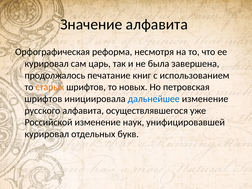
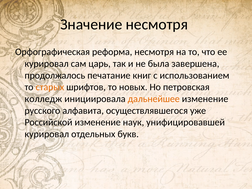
Значение алфавита: алфавита -> несмотря
шрифтов at (43, 99): шрифтов -> колледж
дальнейшее colour: blue -> orange
